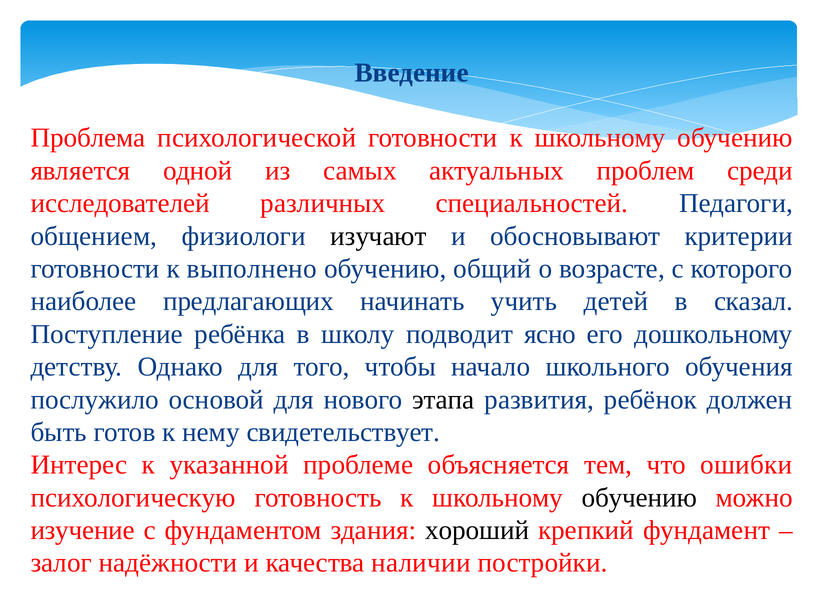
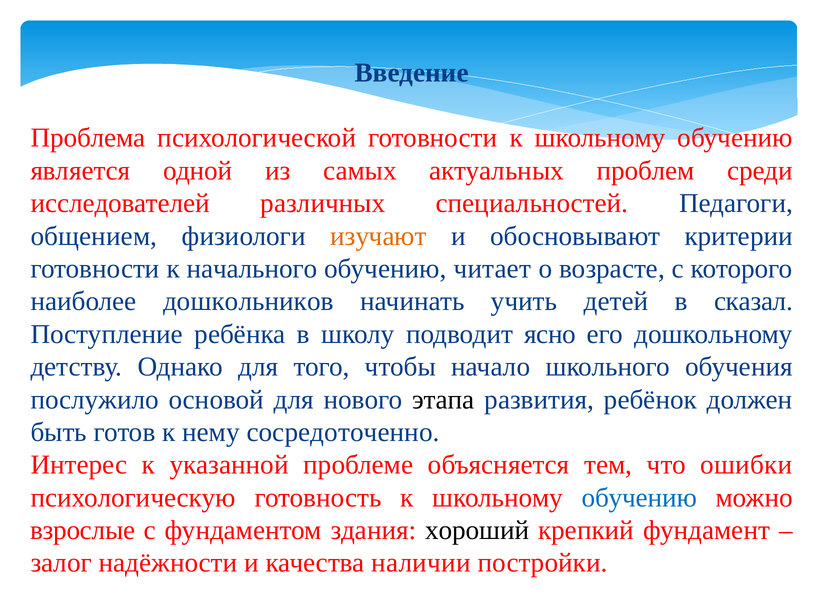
изучают colour: black -> orange
выполнено: выполнено -> начального
общий: общий -> читает
предлагающих: предлагающих -> дошкольников
свидетельствует: свидетельствует -> сосредоточенно
обучению at (639, 497) colour: black -> blue
изучение: изучение -> взрослые
